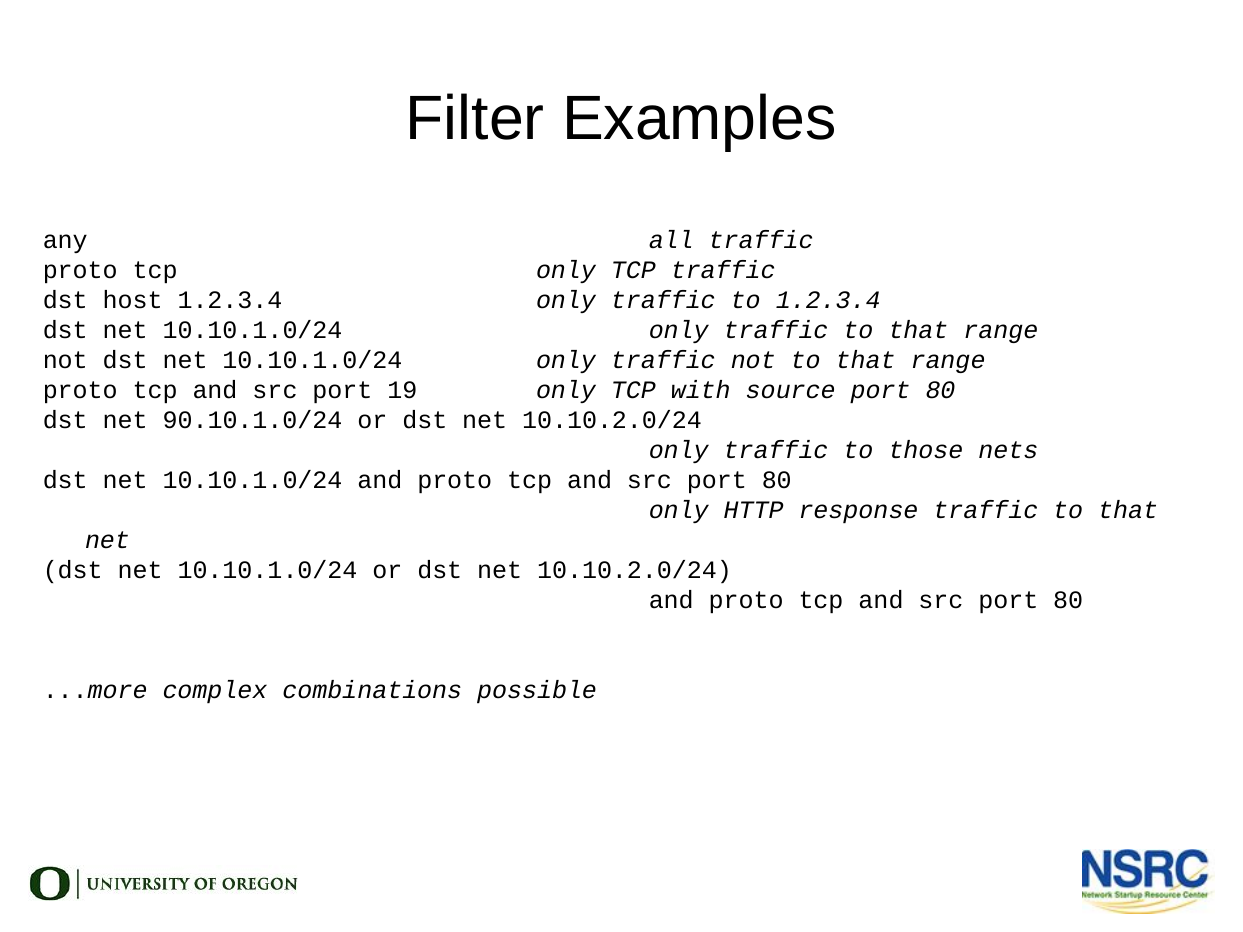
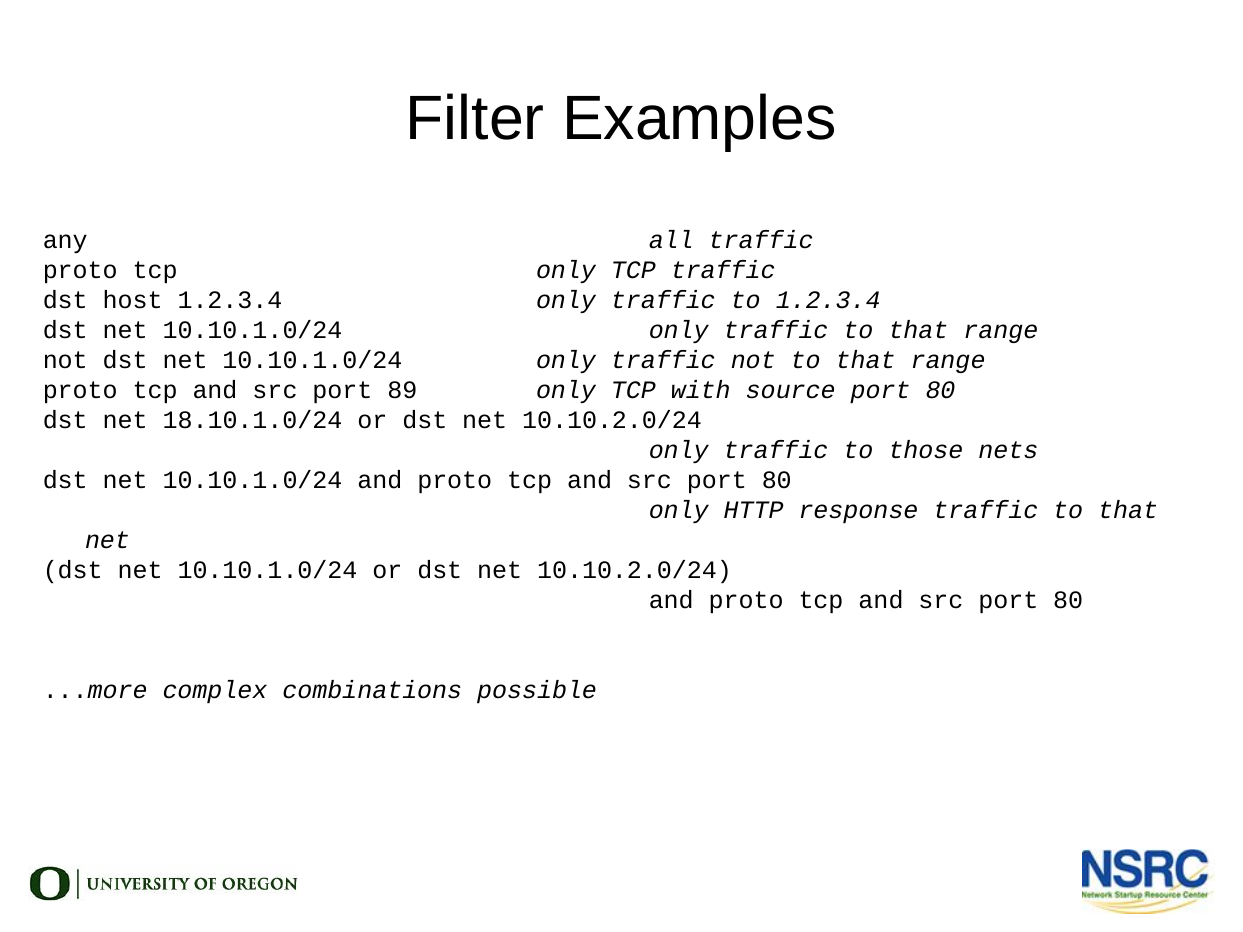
19: 19 -> 89
90.10.1.0/24: 90.10.1.0/24 -> 18.10.1.0/24
